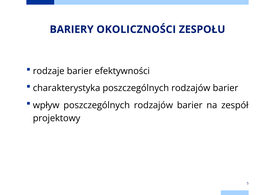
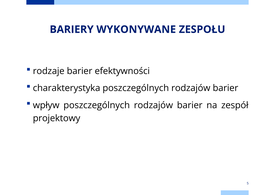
OKOLICZNOŚCI: OKOLICZNOŚCI -> WYKONYWANE
